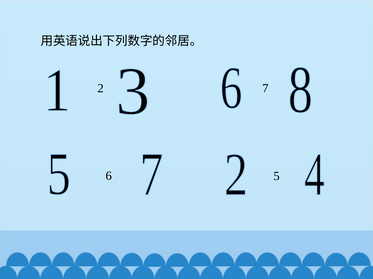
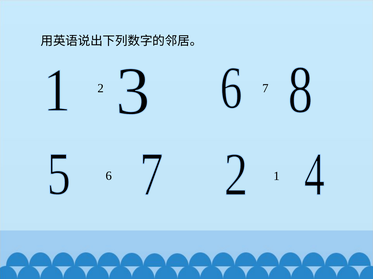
5: 5 -> 1
